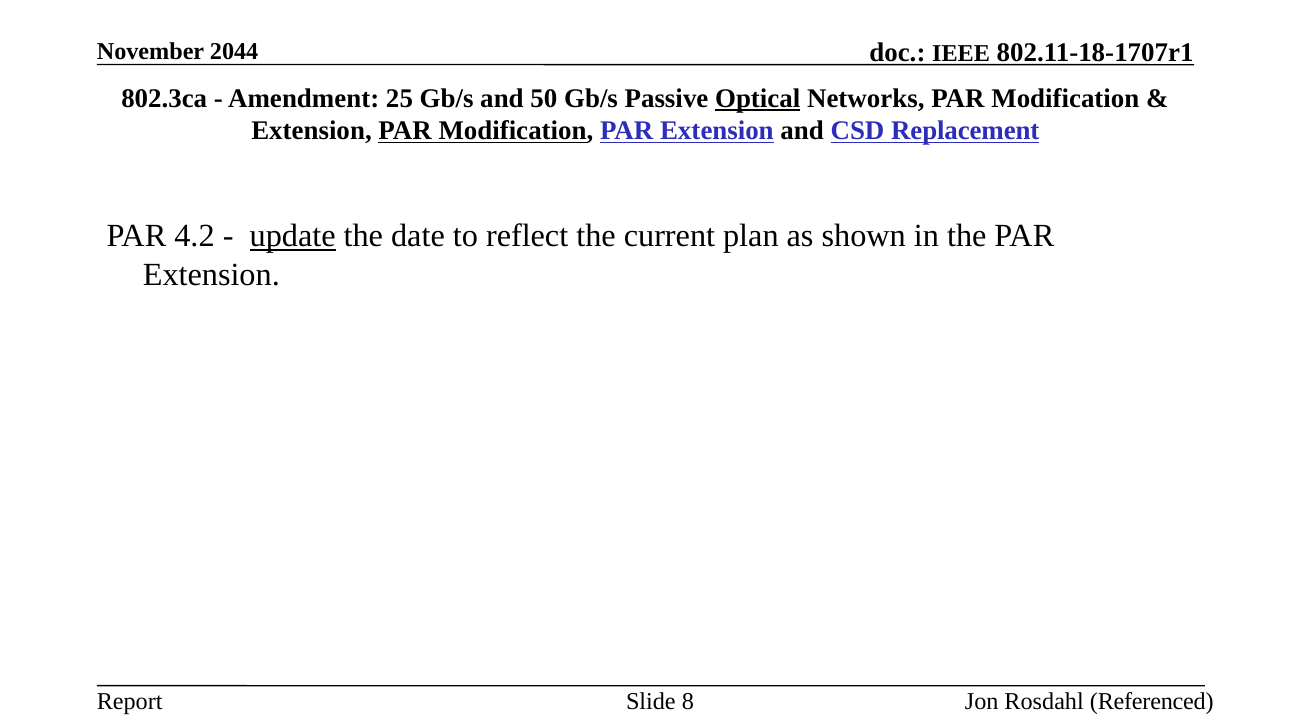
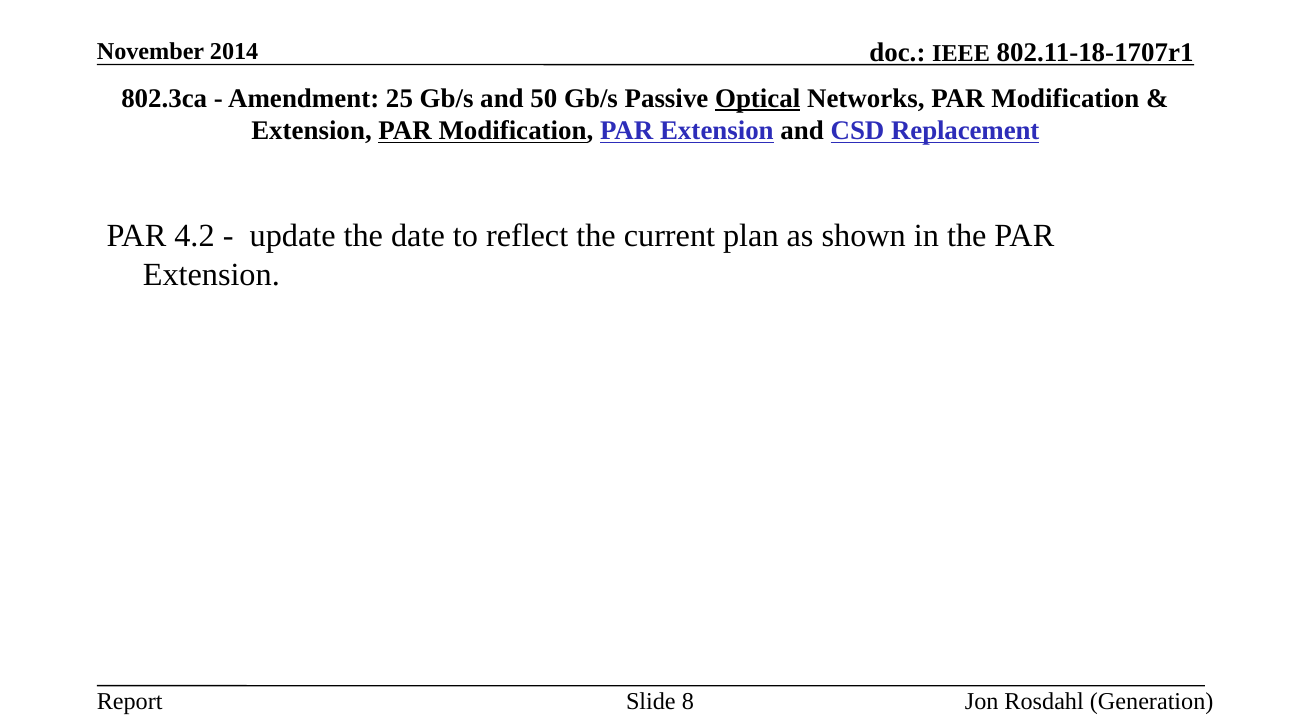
2044: 2044 -> 2014
update underline: present -> none
Referenced: Referenced -> Generation
